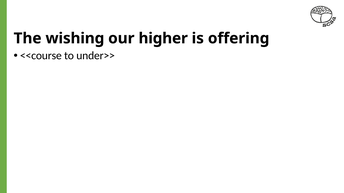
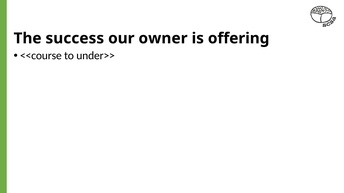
wishing: wishing -> success
higher: higher -> owner
